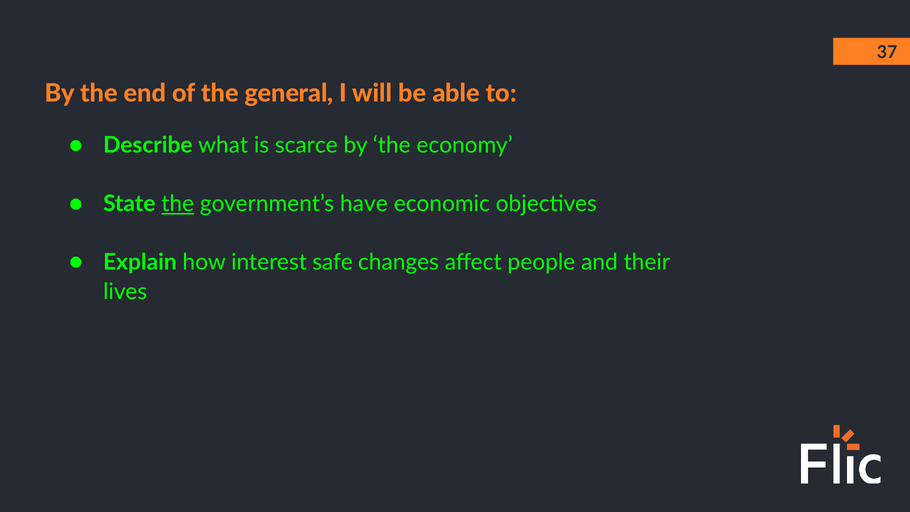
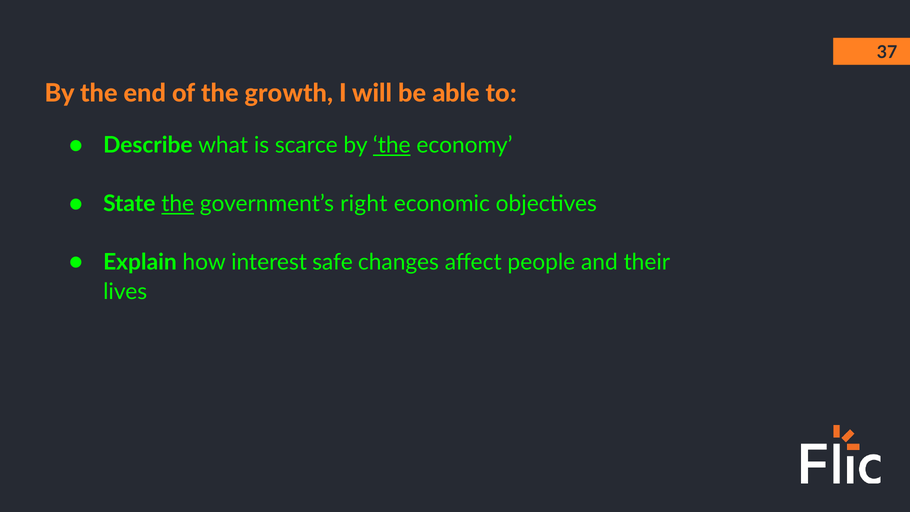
general: general -> growth
the at (392, 145) underline: none -> present
have: have -> right
